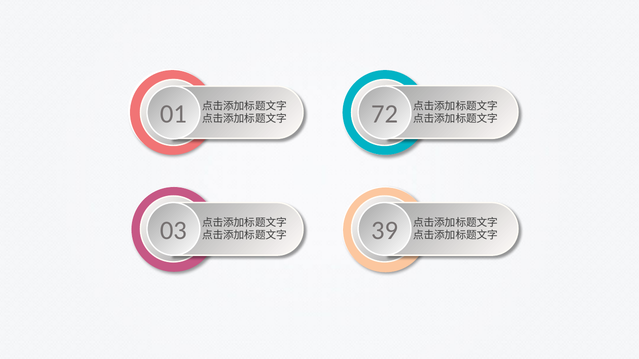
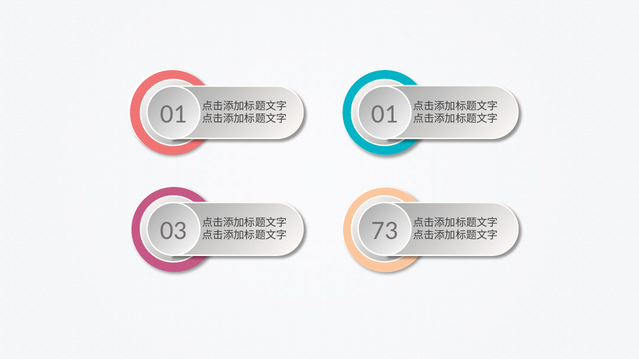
72 at (385, 114): 72 -> 01
39: 39 -> 73
